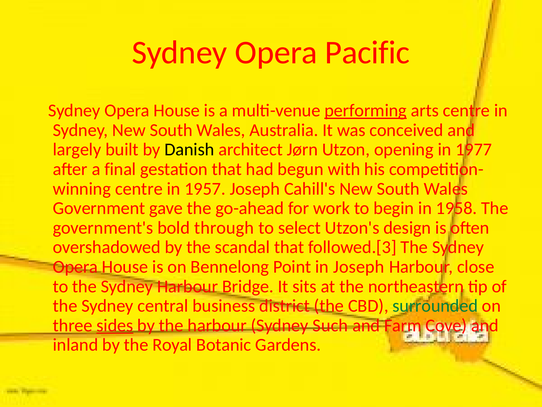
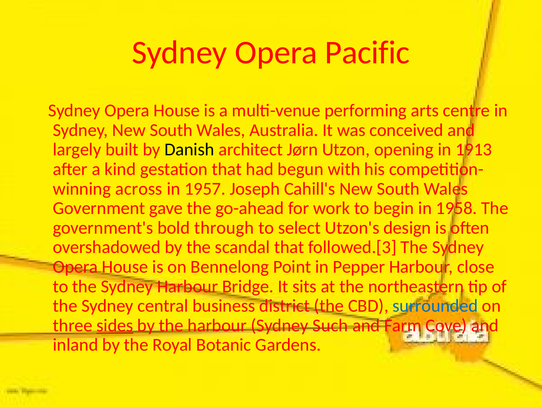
performing underline: present -> none
1977: 1977 -> 1913
final: final -> kind
centre at (139, 188): centre -> across
in Joseph: Joseph -> Pepper
surrounded colour: green -> blue
